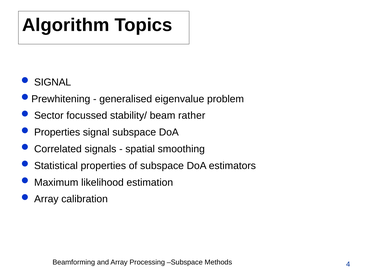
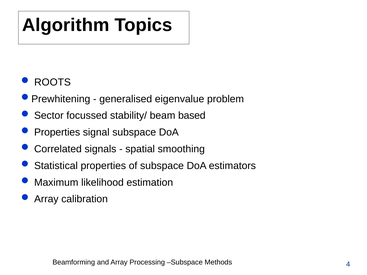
SIGNAL at (53, 82): SIGNAL -> ROOTS
rather: rather -> based
